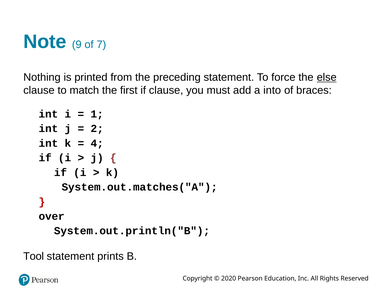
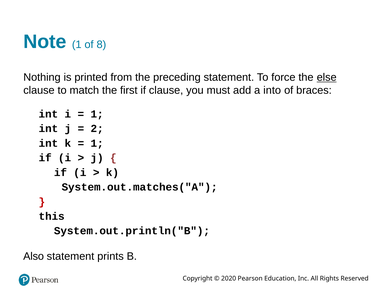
Note 9: 9 -> 1
7: 7 -> 8
4 at (97, 143): 4 -> 1
over: over -> this
Tool: Tool -> Also
